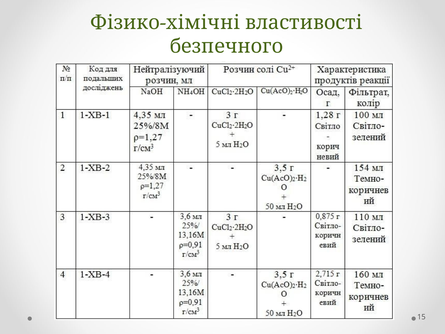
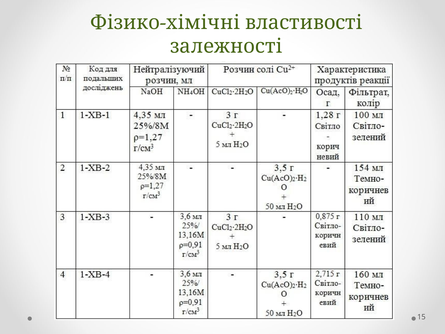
безпечного: безпечного -> залежності
